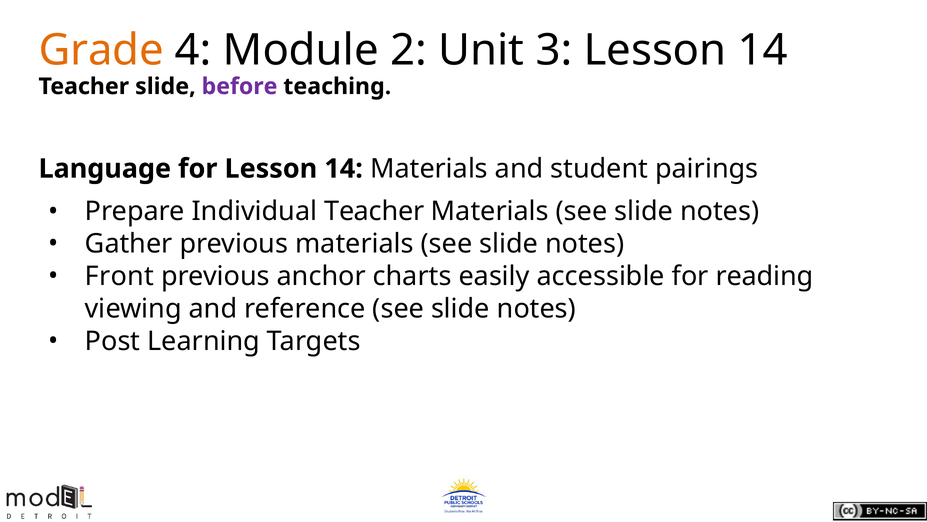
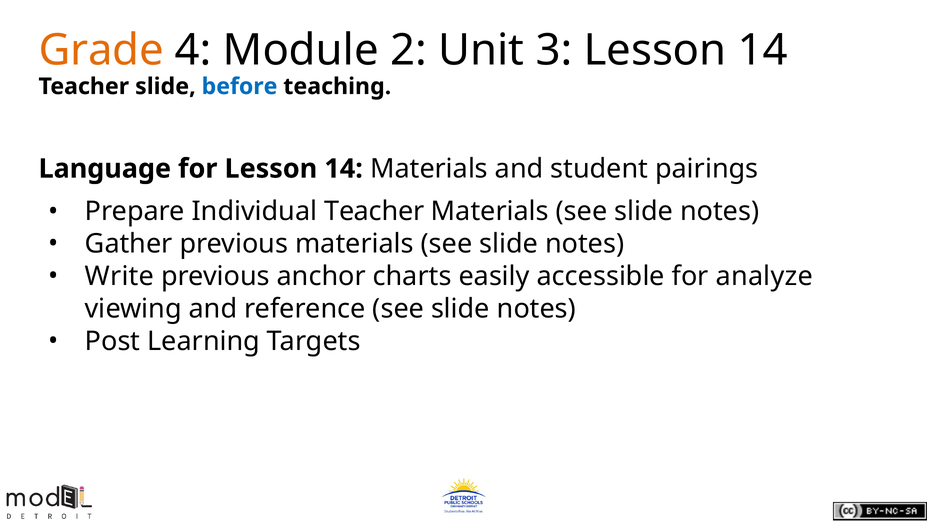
before colour: purple -> blue
Front: Front -> Write
reading: reading -> analyze
